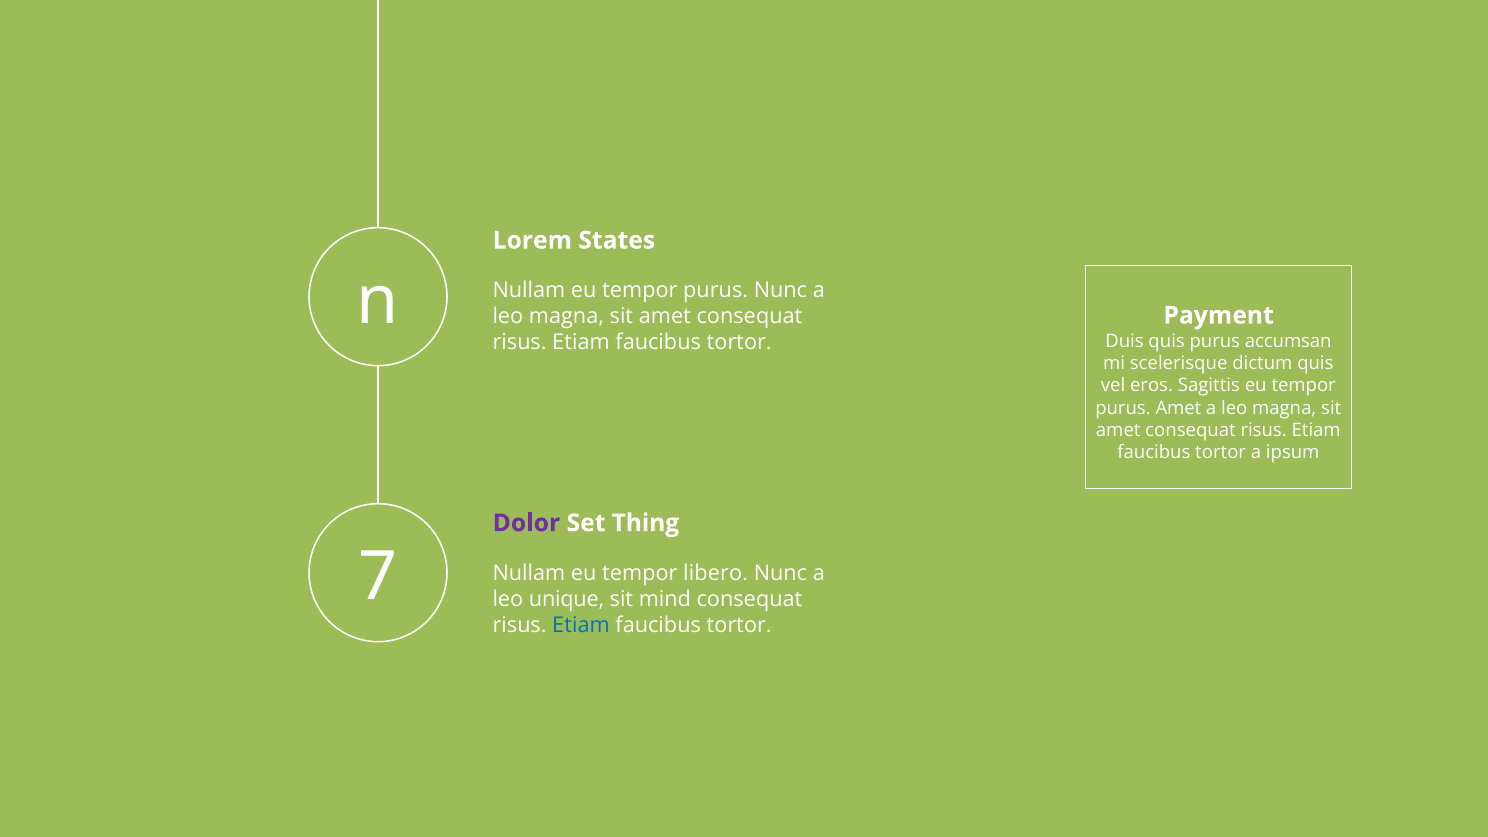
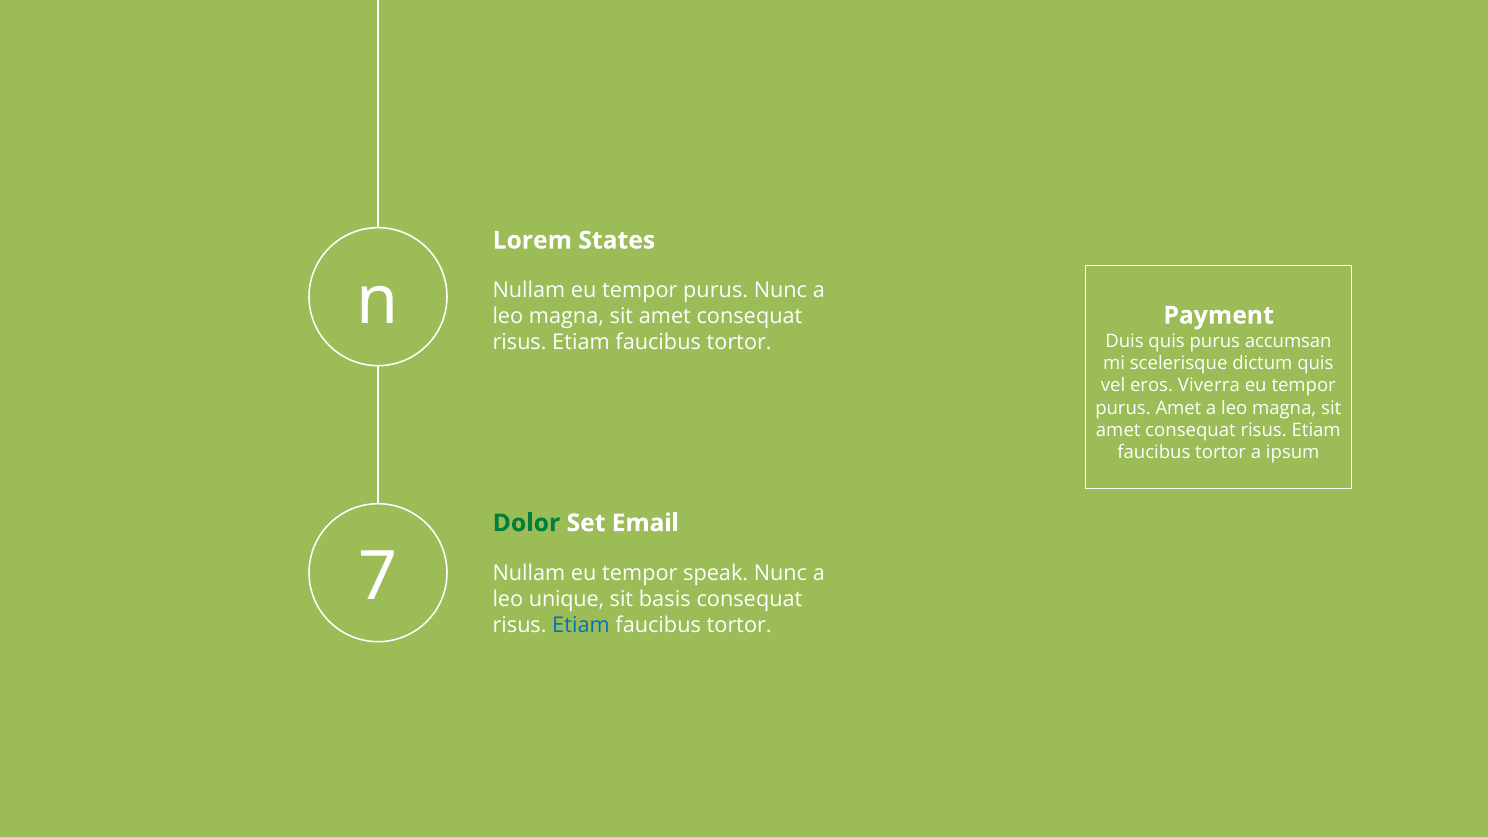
Sagittis: Sagittis -> Viverra
Dolor colour: purple -> green
Thing: Thing -> Email
libero: libero -> speak
mind: mind -> basis
